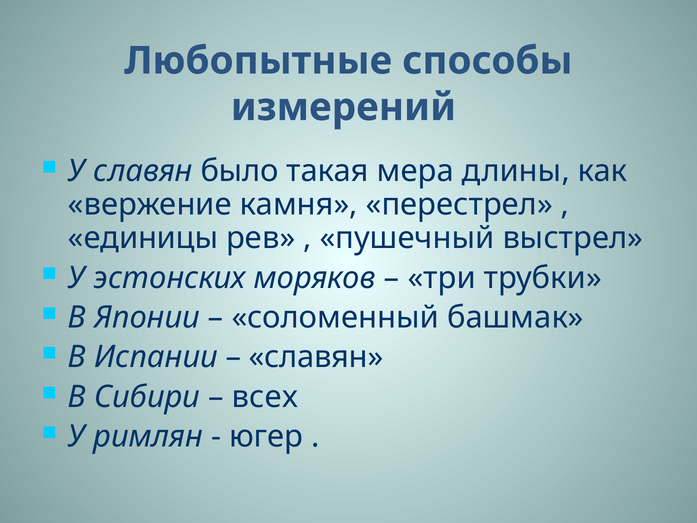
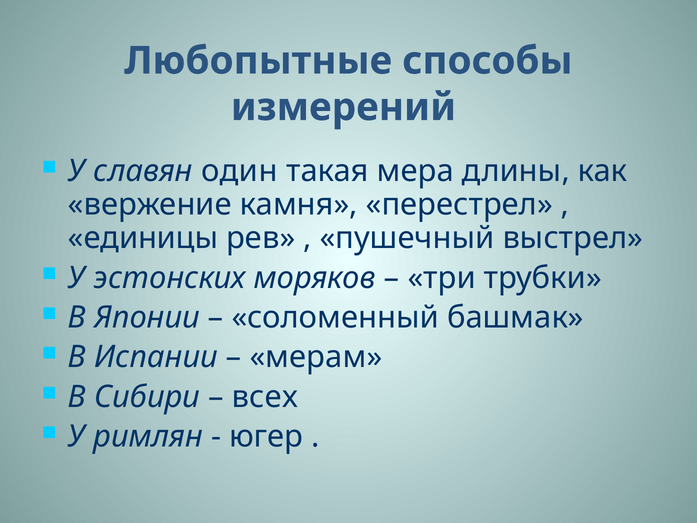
было: было -> один
славян at (316, 357): славян -> мерам
